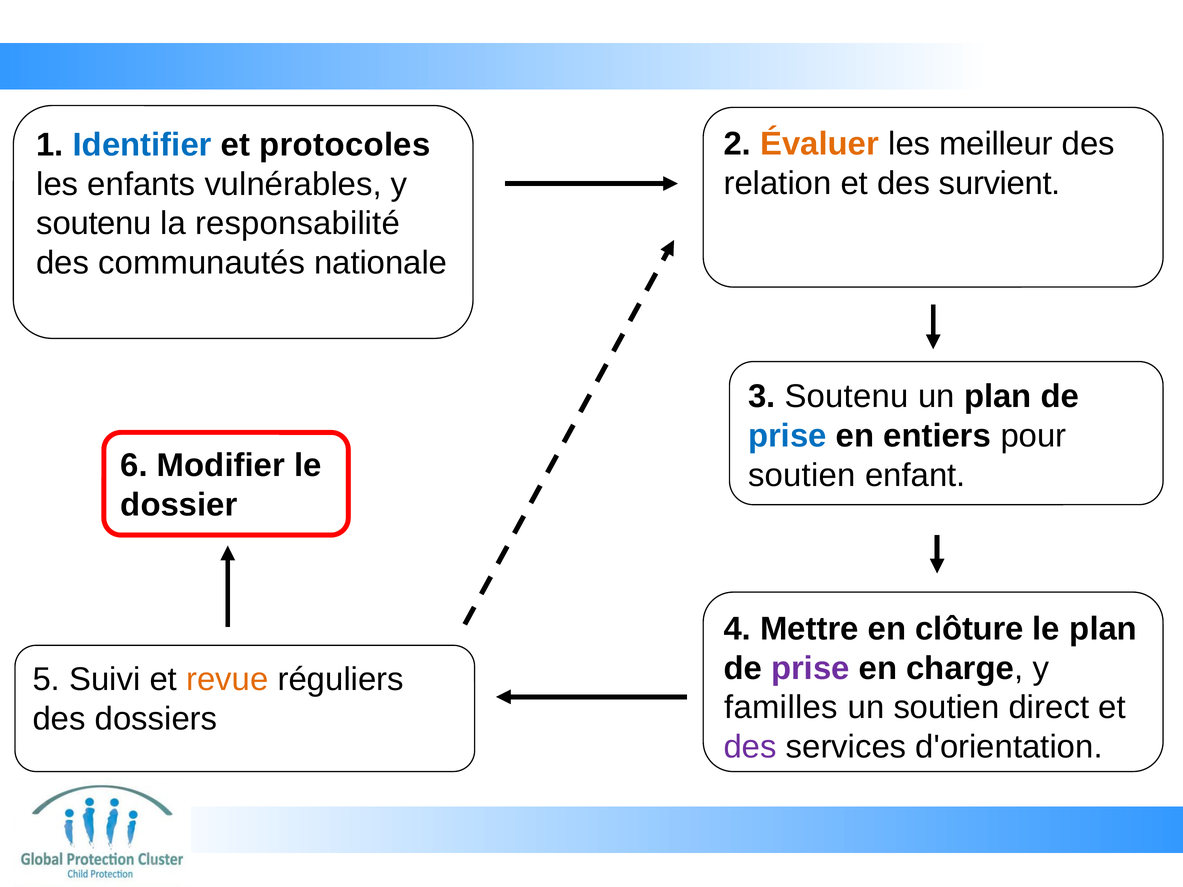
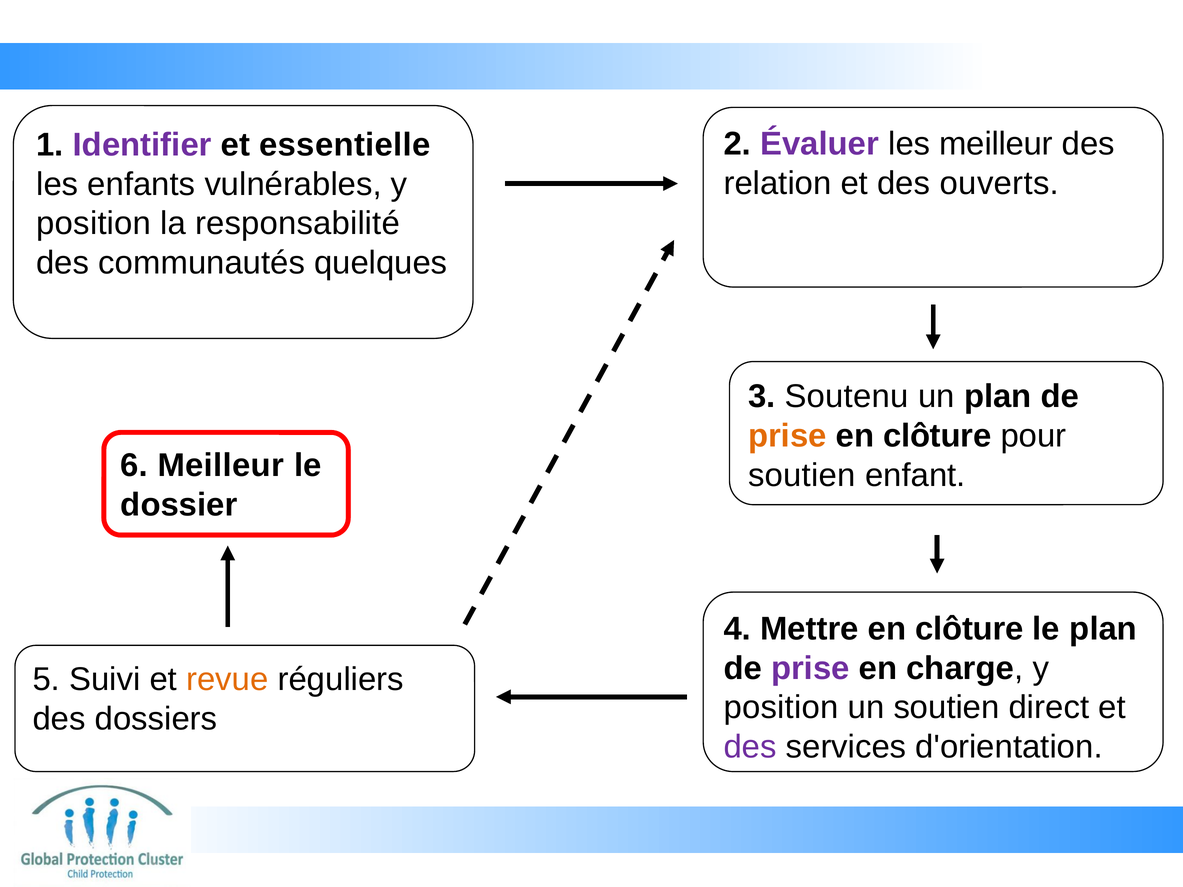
Évaluer colour: orange -> purple
Identifier colour: blue -> purple
protocoles: protocoles -> essentielle
survient: survient -> ouverts
soutenu at (94, 224): soutenu -> position
nationale: nationale -> quelques
prise at (787, 436) colour: blue -> orange
entiers at (937, 436): entiers -> clôture
6 Modifier: Modifier -> Meilleur
familles at (781, 708): familles -> position
